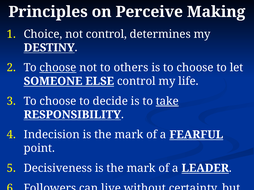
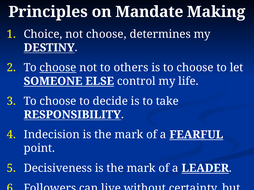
Perceive: Perceive -> Mandate
not control: control -> choose
take underline: present -> none
